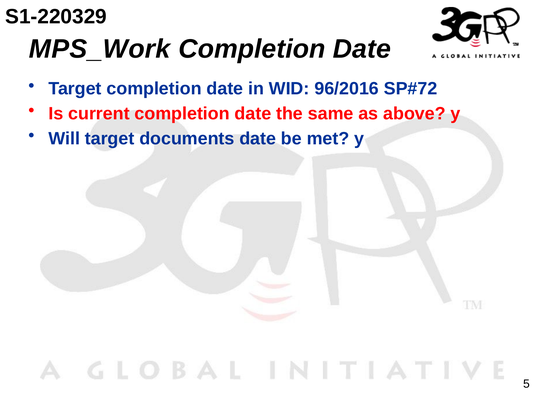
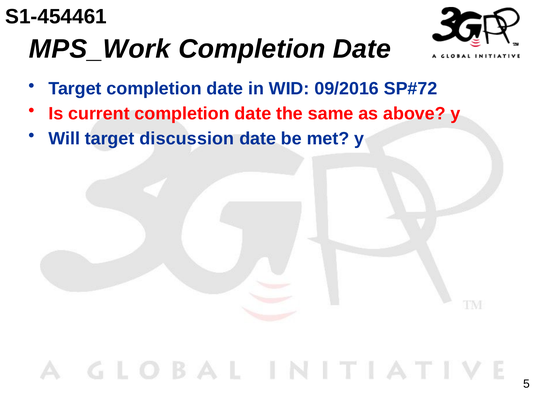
S1-220329: S1-220329 -> S1-454461
96/2016: 96/2016 -> 09/2016
documents: documents -> discussion
